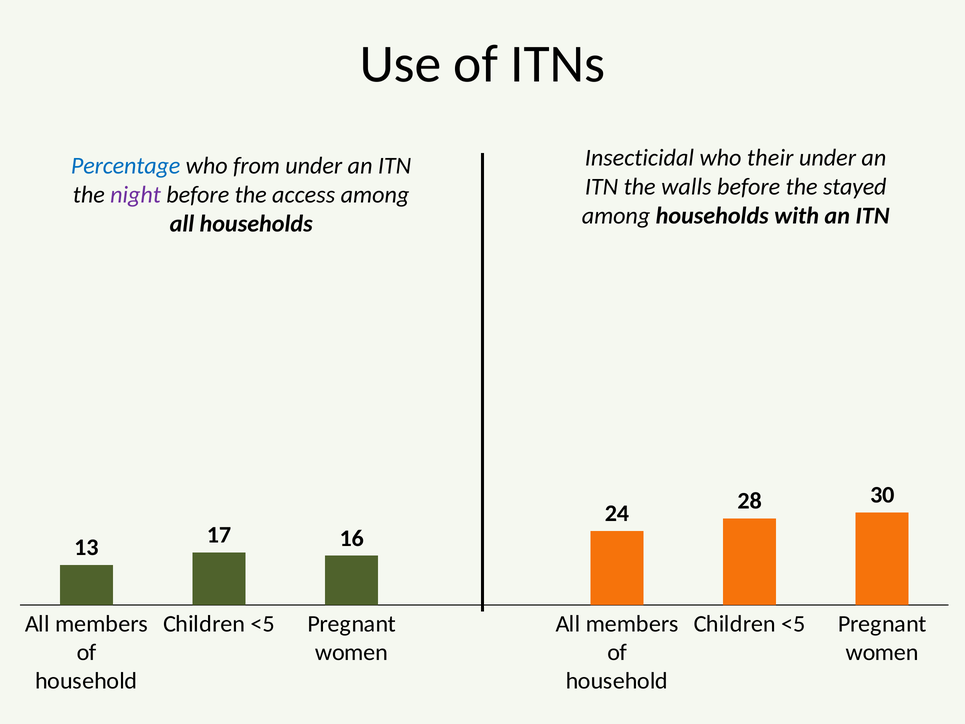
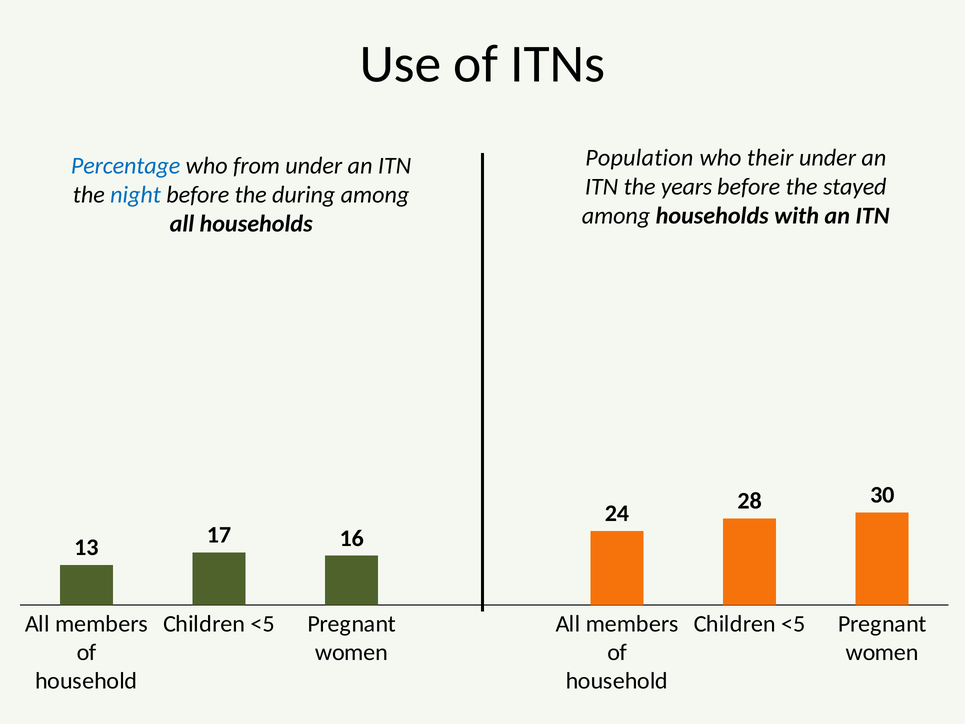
Insecticidal: Insecticidal -> Population
walls: walls -> years
night colour: purple -> blue
access: access -> during
